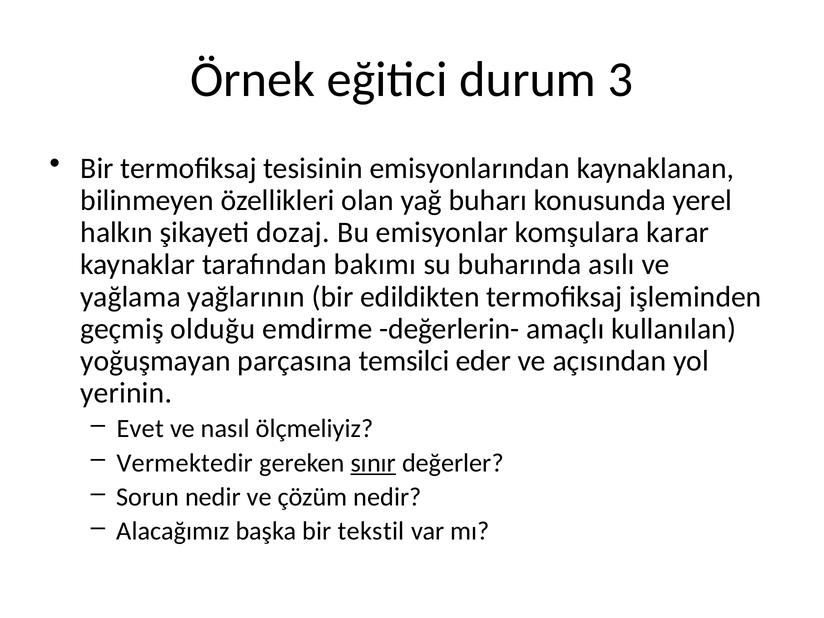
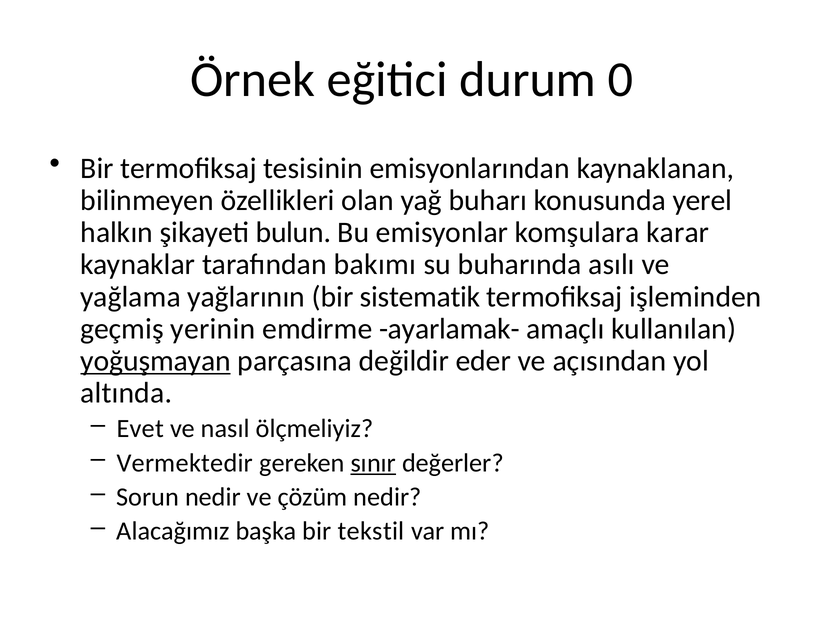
3: 3 -> 0
dozaj: dozaj -> bulun
edildikten: edildikten -> sistematik
olduğu: olduğu -> yerinin
değerlerin-: değerlerin- -> ayarlamak-
yoğuşmayan underline: none -> present
temsilci: temsilci -> değildir
yerinin: yerinin -> altında
